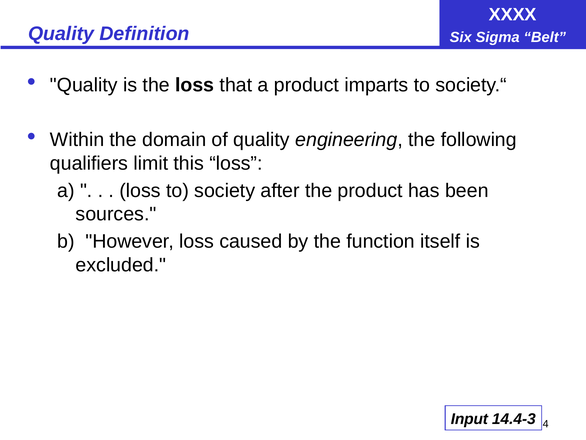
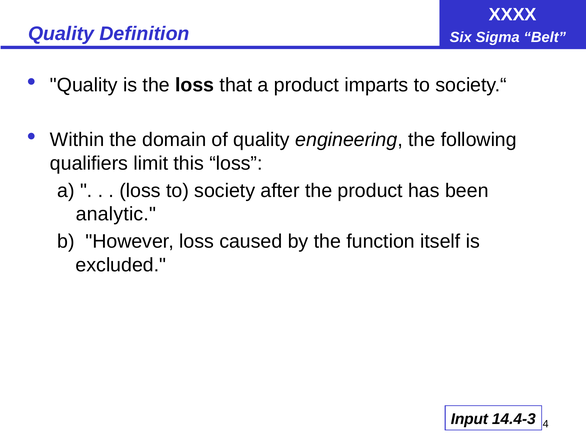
sources: sources -> analytic
